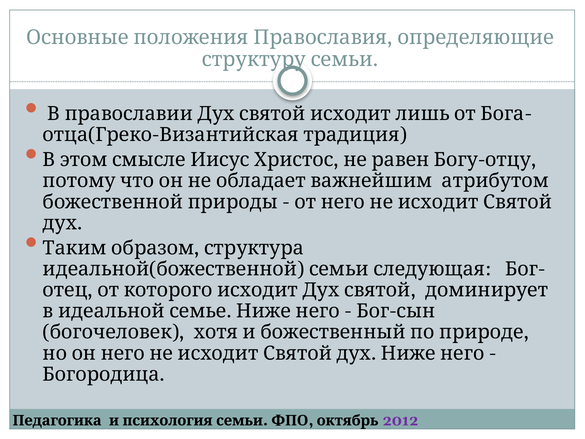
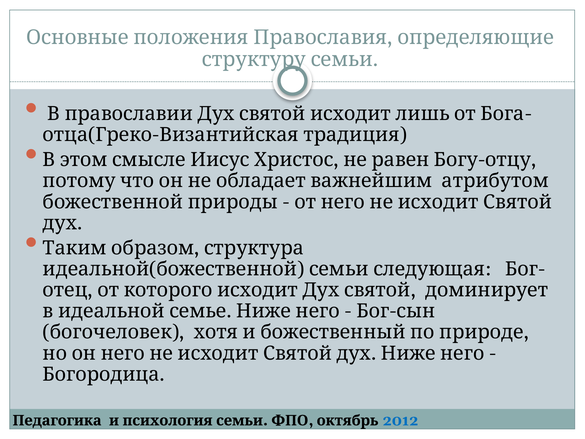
2012 colour: purple -> blue
